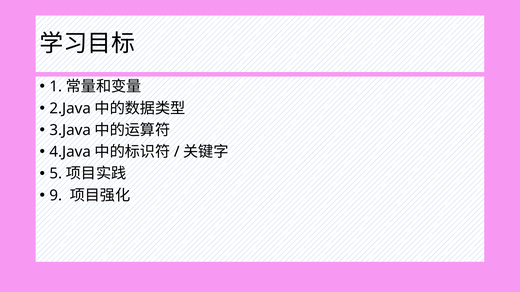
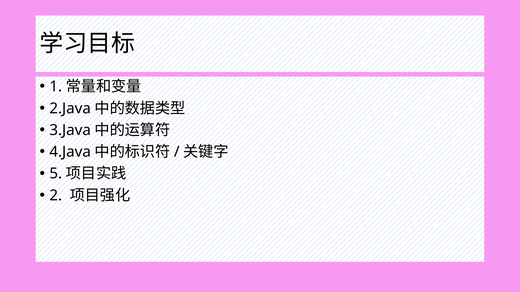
9: 9 -> 2
